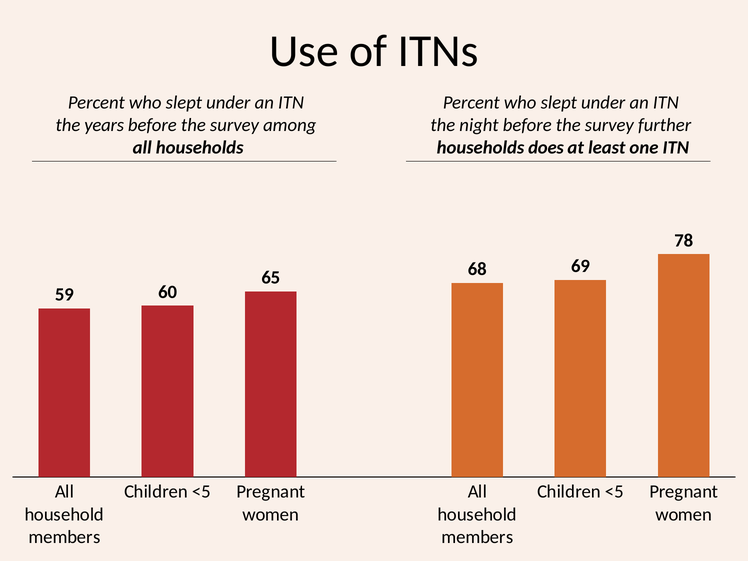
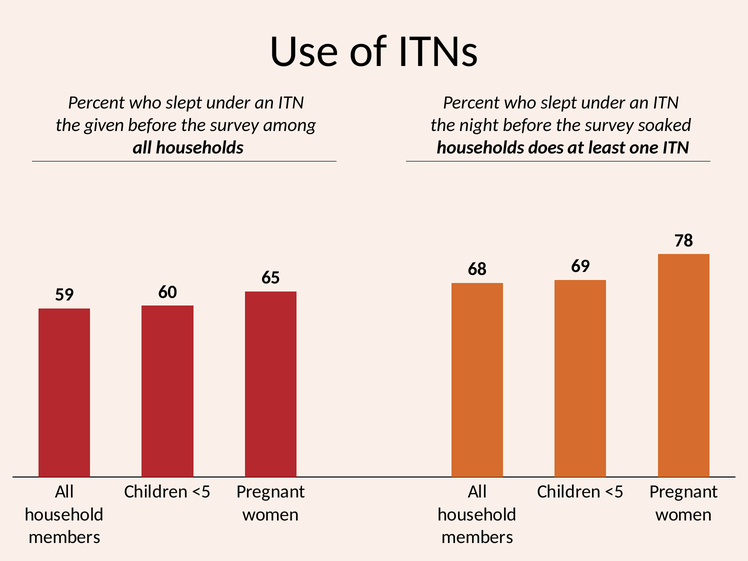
years: years -> given
further: further -> soaked
